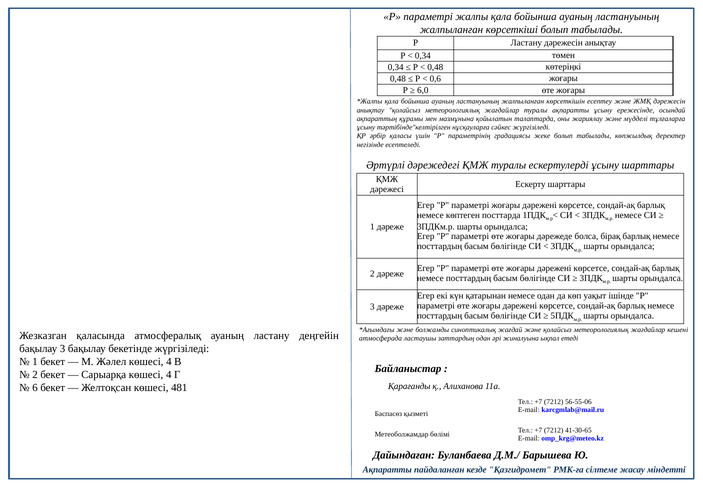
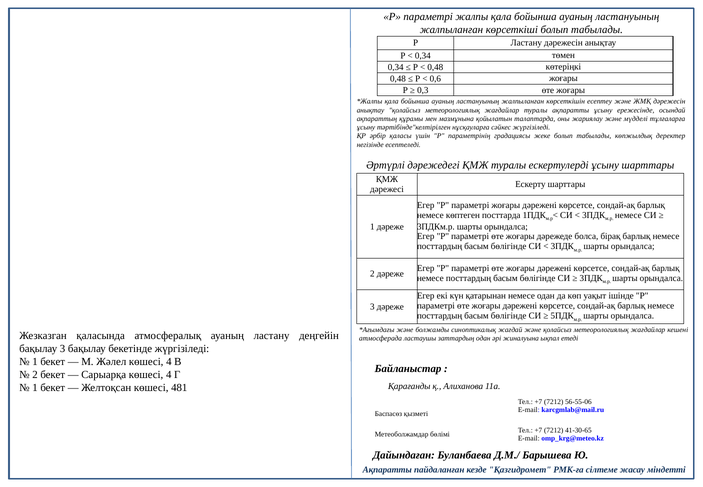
6,0: 6,0 -> 0,3
6 at (35, 387): 6 -> 1
